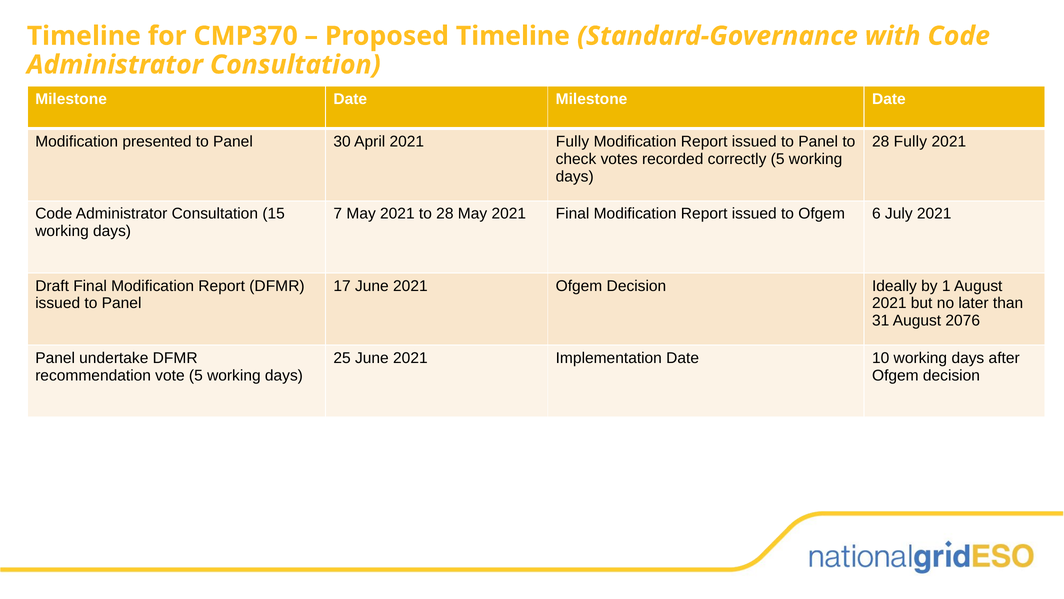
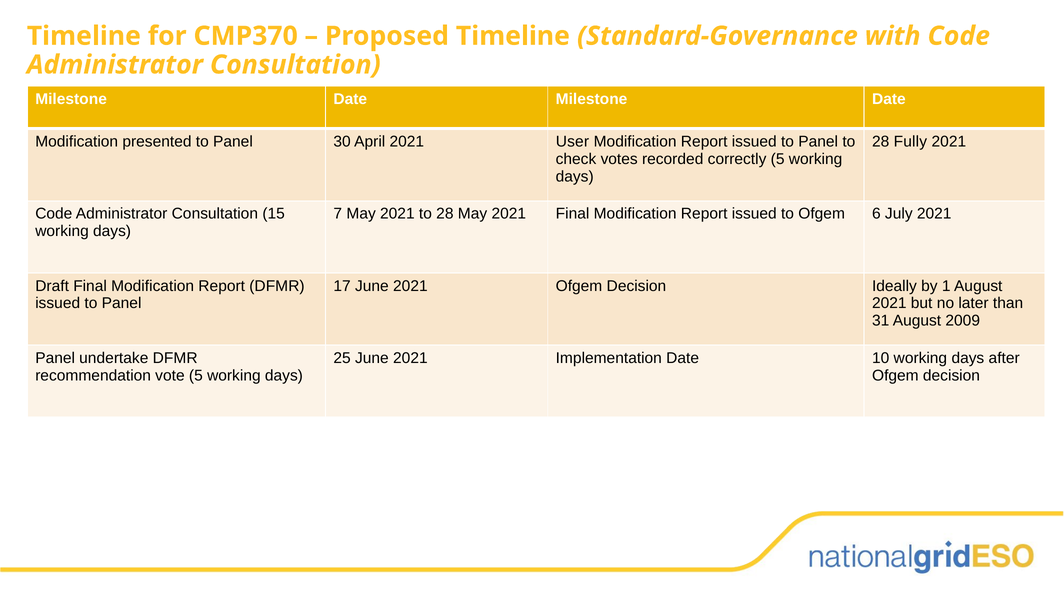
2021 Fully: Fully -> User
2076: 2076 -> 2009
